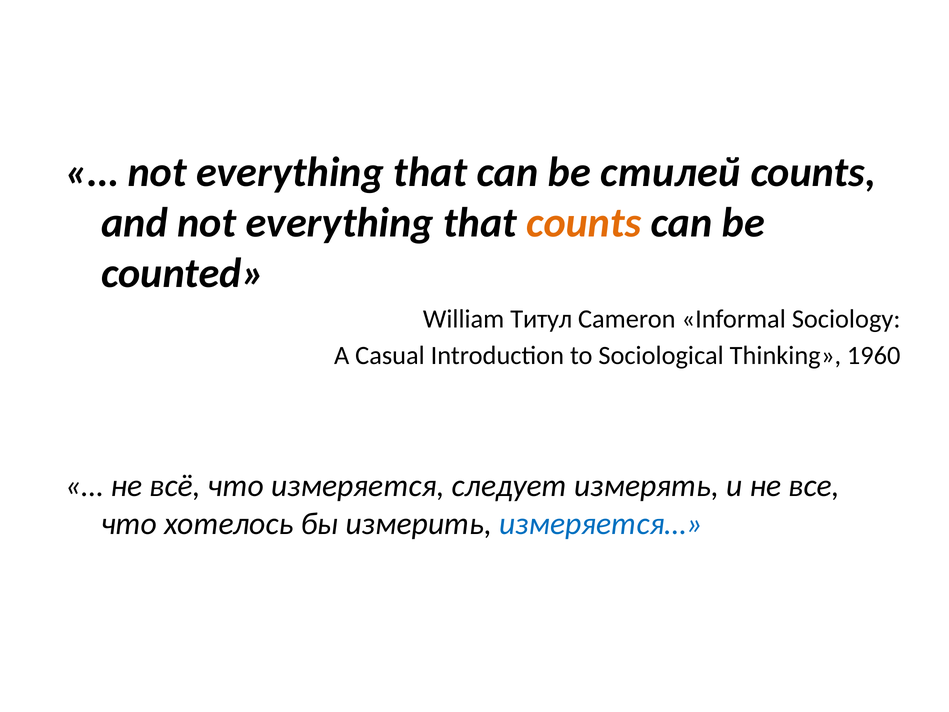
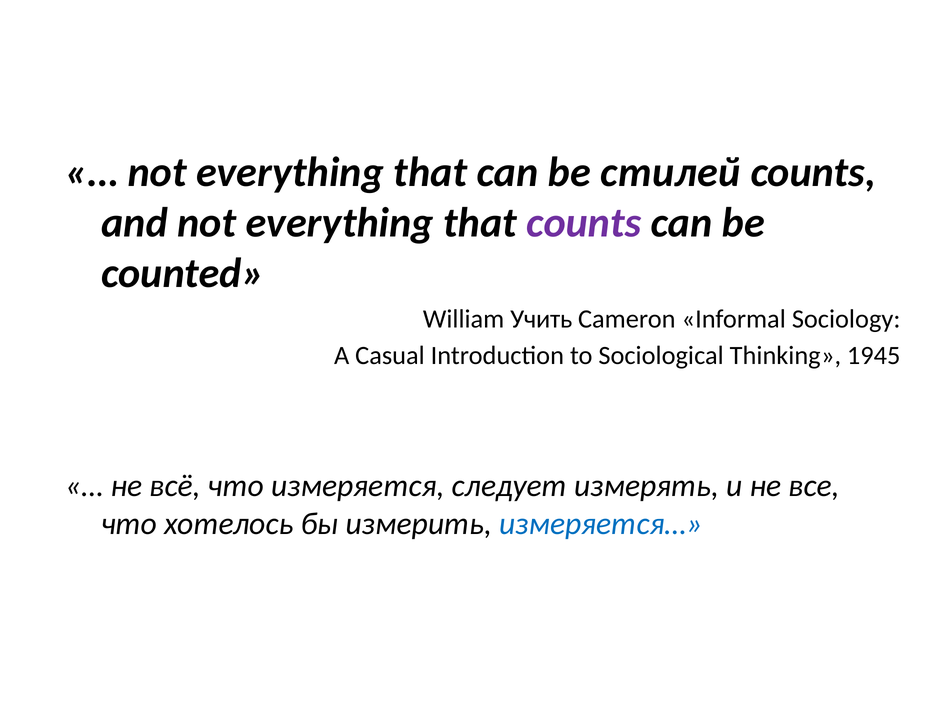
counts at (584, 223) colour: orange -> purple
Титул: Титул -> Учить
1960: 1960 -> 1945
